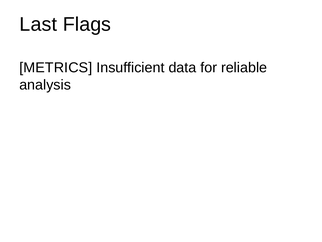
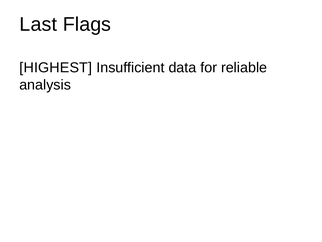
METRICS: METRICS -> HIGHEST
